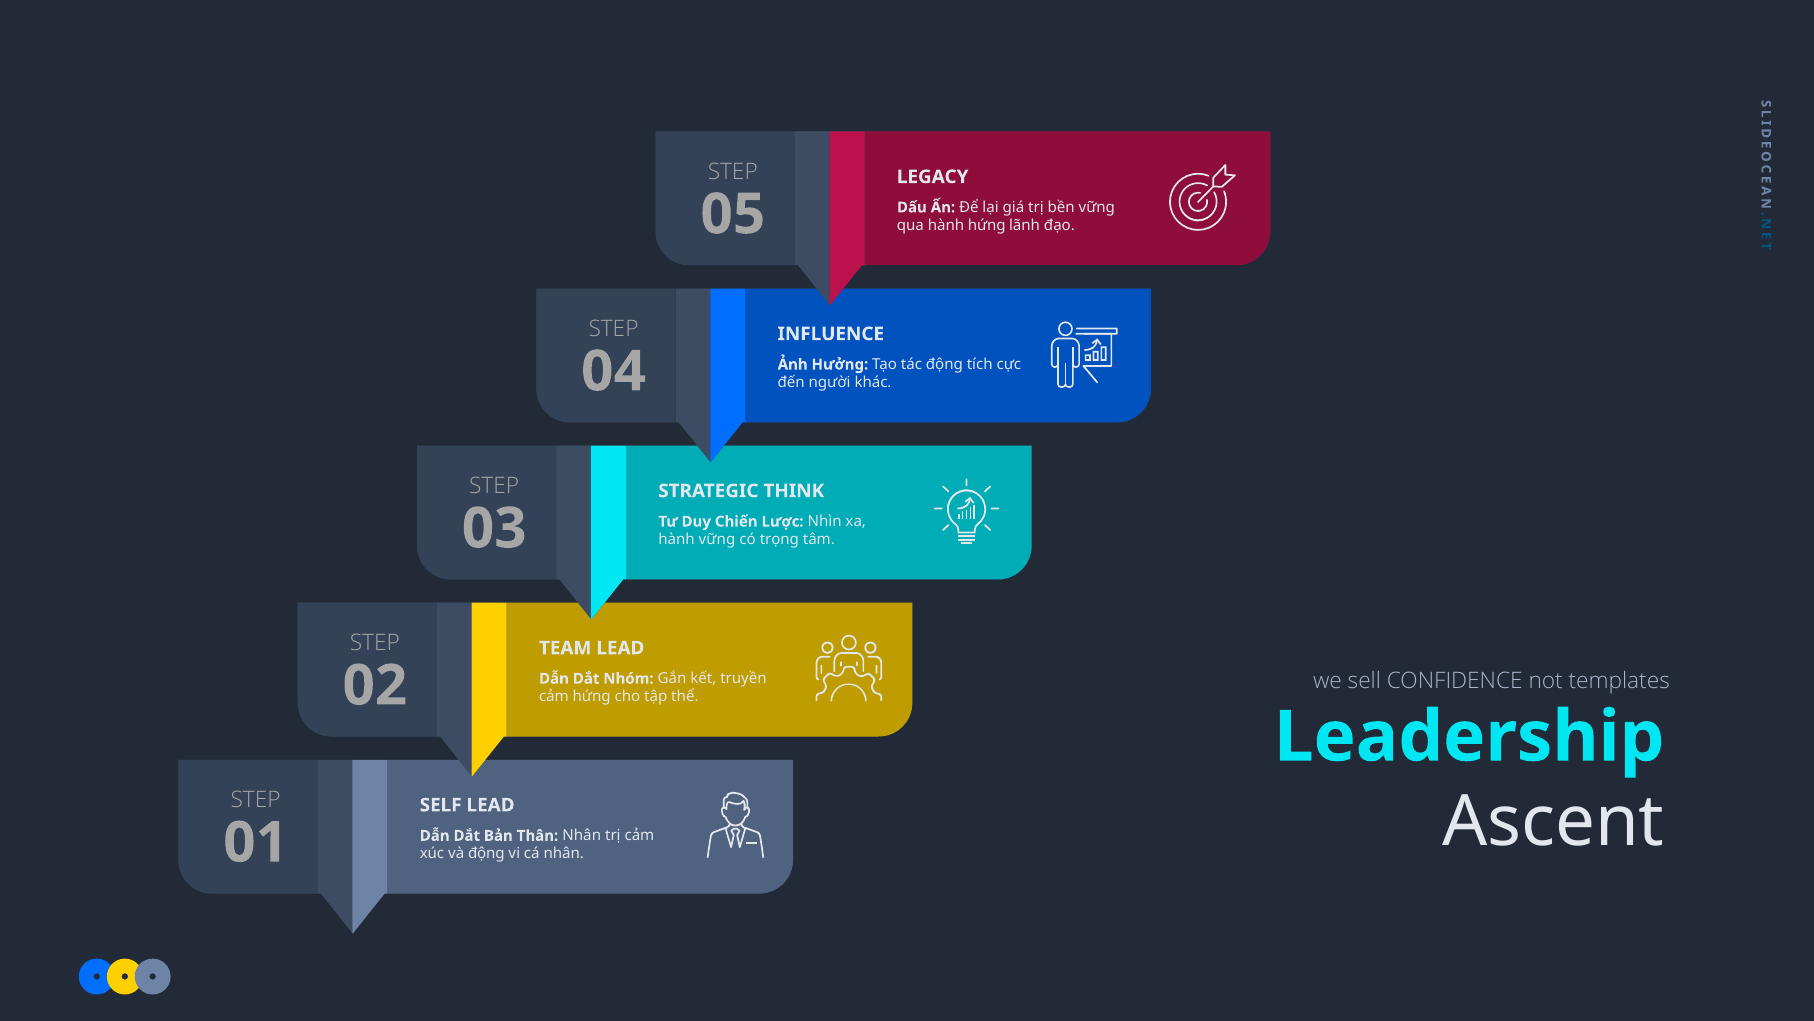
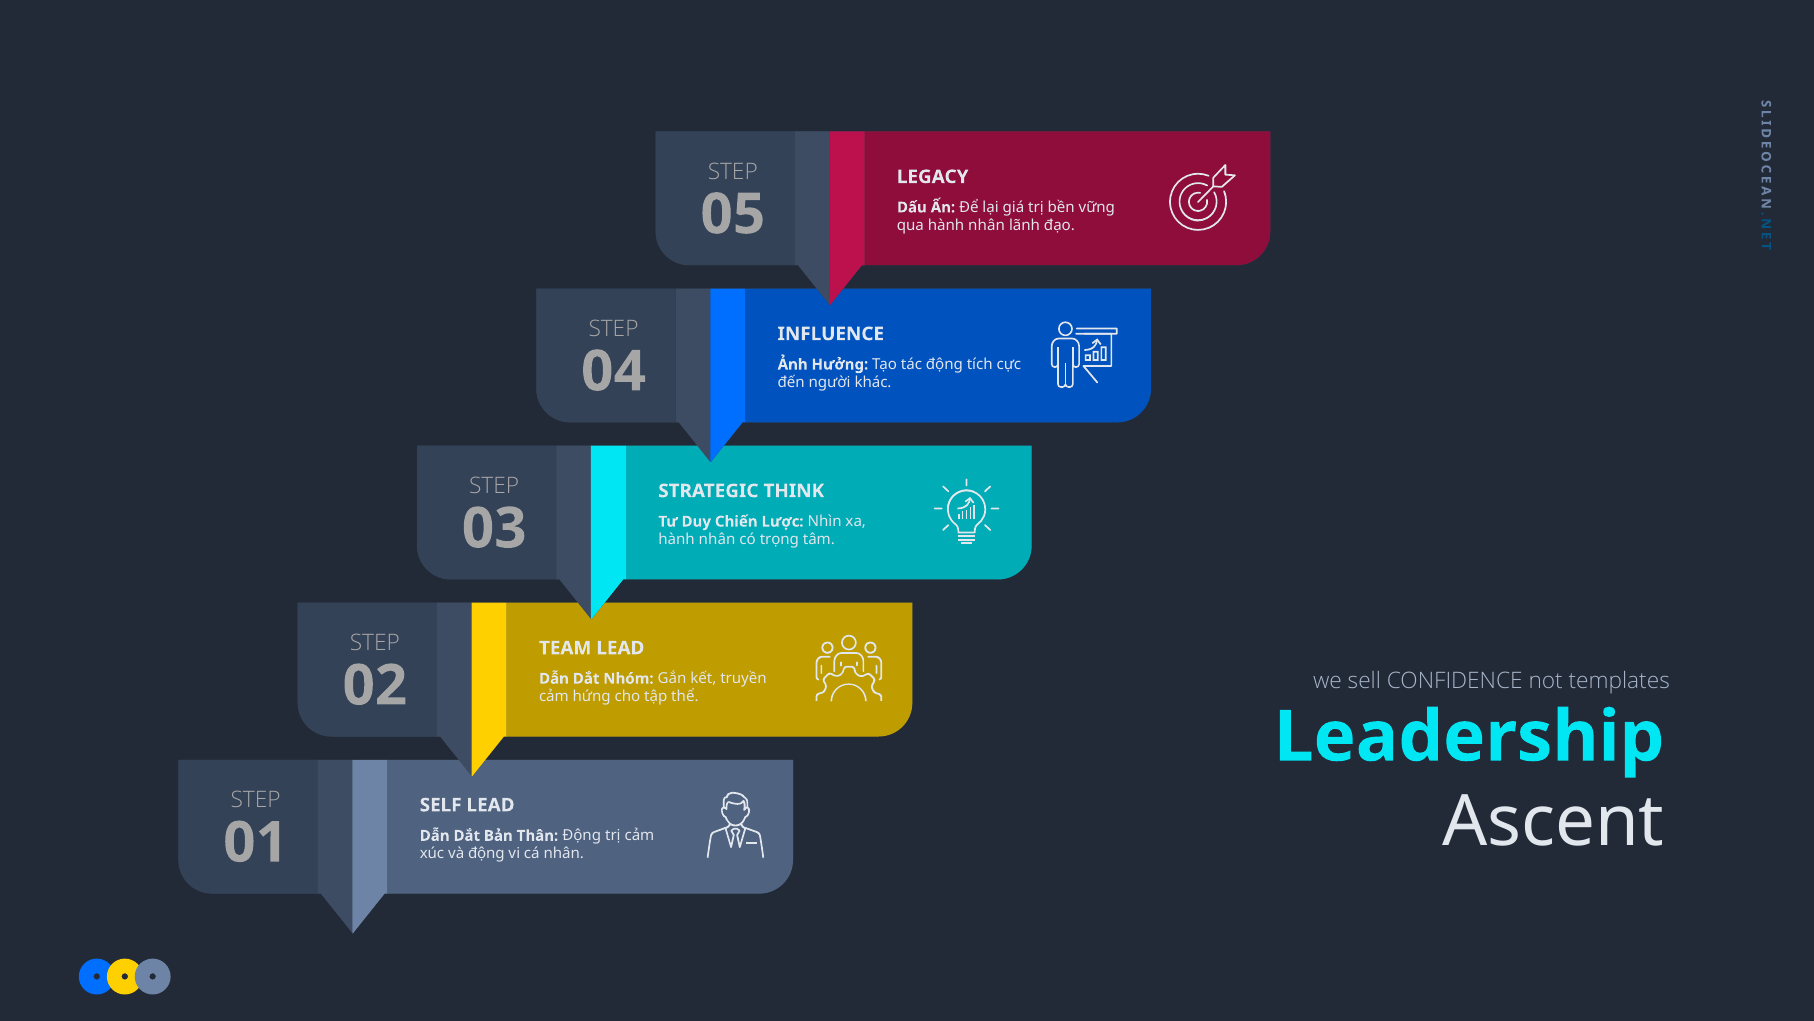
qua hành hứng: hứng -> nhân
vững at (717, 539): vững -> nhân
Thân Nhân: Nhân -> Động
